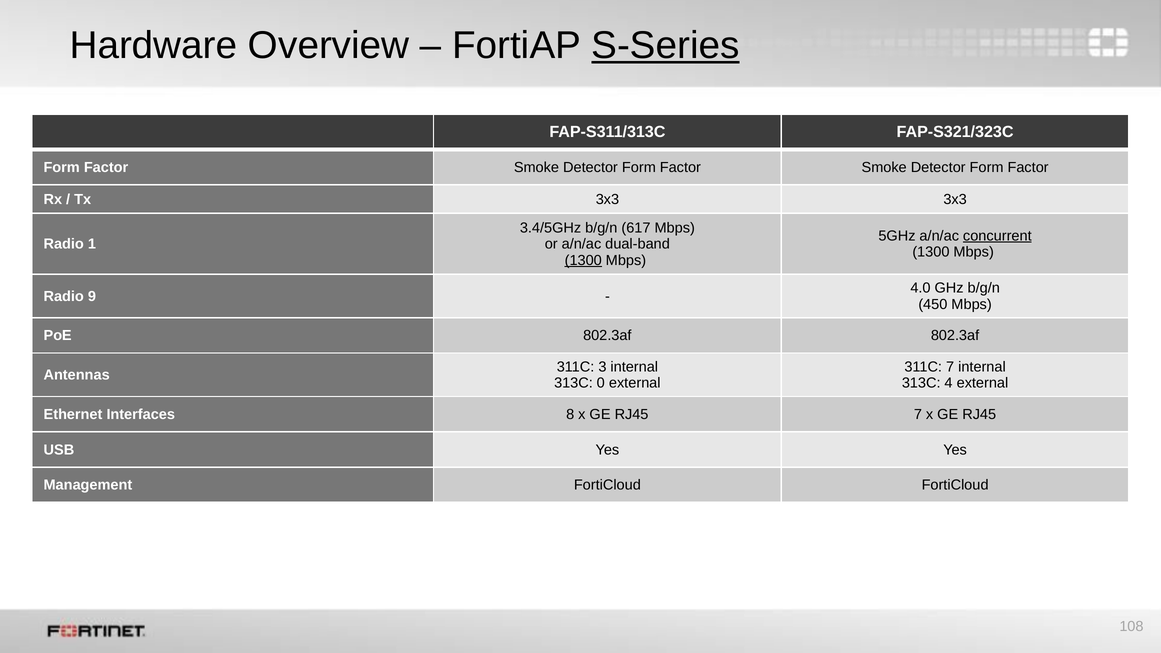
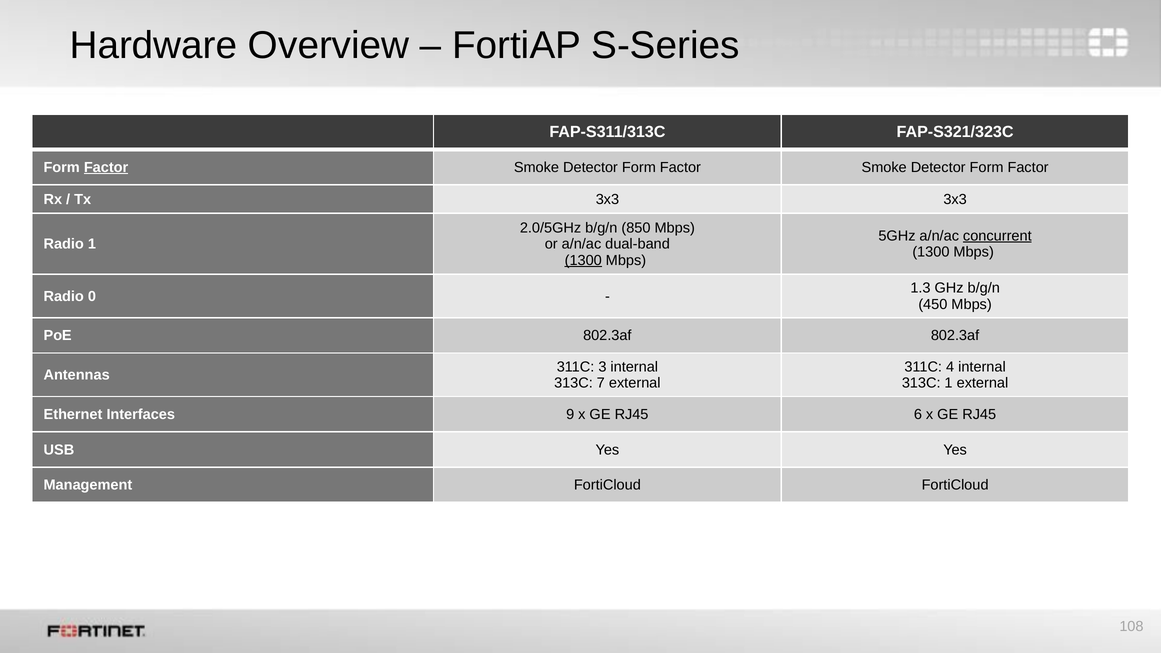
S-Series underline: present -> none
Factor at (106, 167) underline: none -> present
3.4/5GHz: 3.4/5GHz -> 2.0/5GHz
617: 617 -> 850
4.0: 4.0 -> 1.3
9: 9 -> 0
311C 7: 7 -> 4
0: 0 -> 7
313C 4: 4 -> 1
8: 8 -> 9
RJ45 7: 7 -> 6
